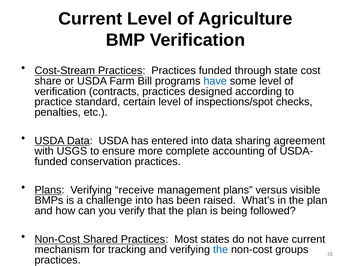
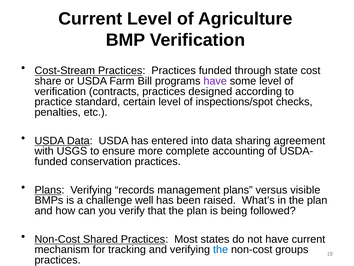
have at (215, 81) colour: blue -> purple
receive: receive -> records
challenge into: into -> well
